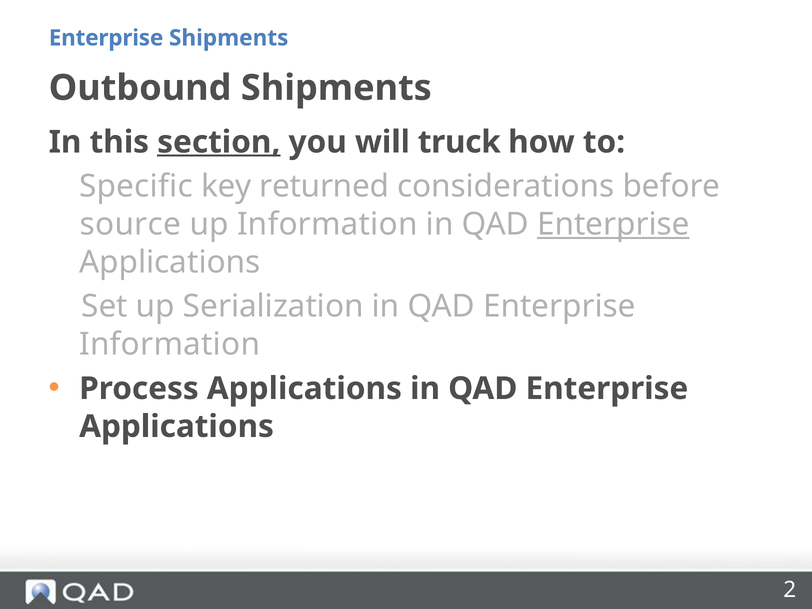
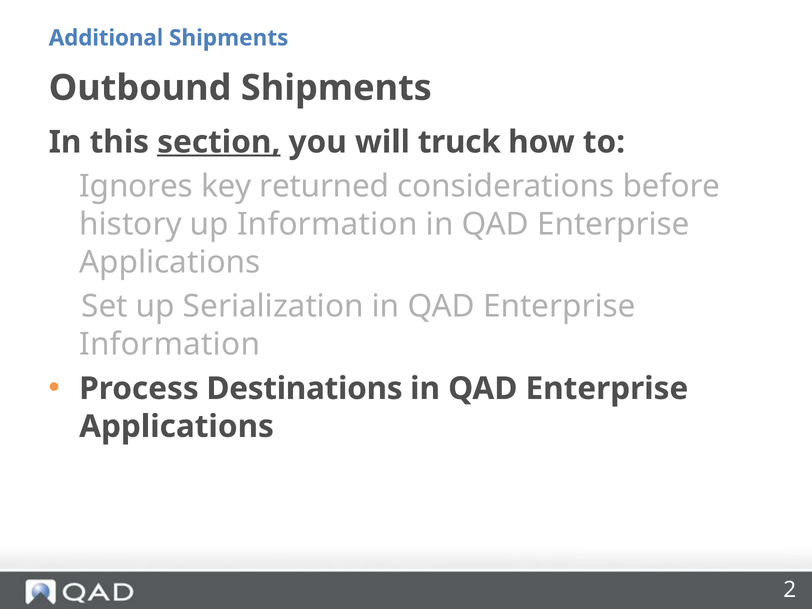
Enterprise at (106, 38): Enterprise -> Additional
Specific: Specific -> Ignores
source: source -> history
Enterprise at (613, 224) underline: present -> none
Process Applications: Applications -> Destinations
